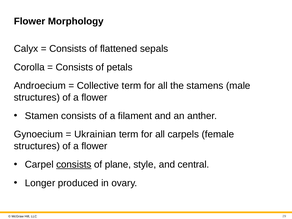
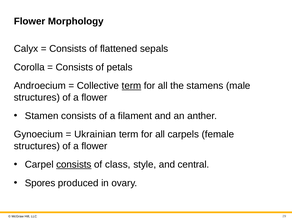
term at (131, 86) underline: none -> present
plane: plane -> class
Longer: Longer -> Spores
